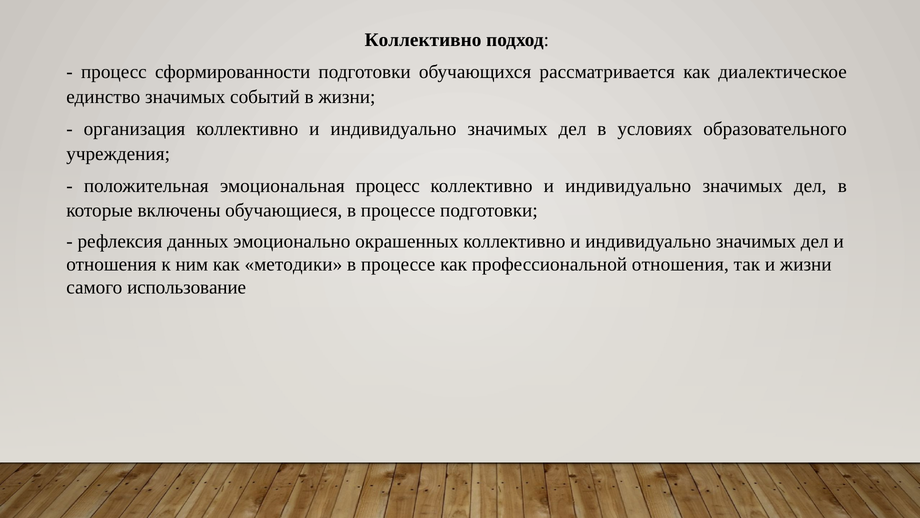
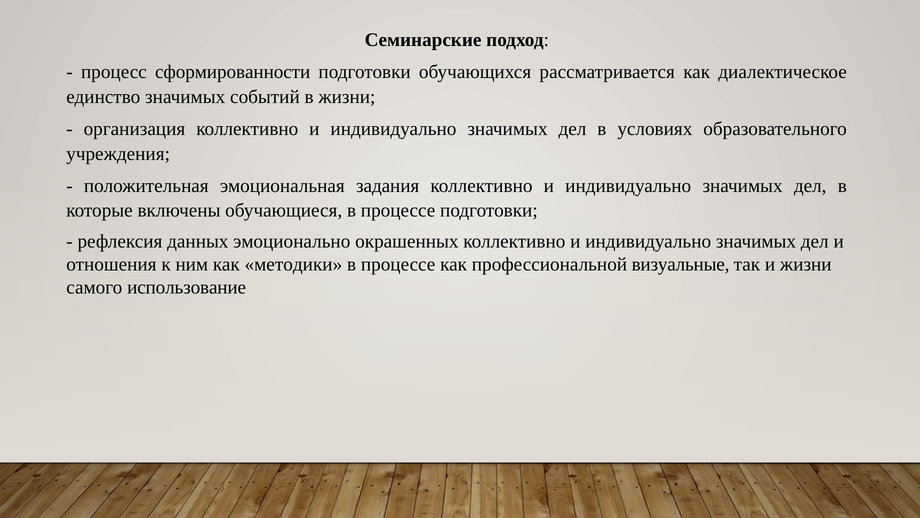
Коллективно at (423, 40): Коллективно -> Семинарские
эмоциональная процесс: процесс -> задания
профессиональной отношения: отношения -> визуальные
